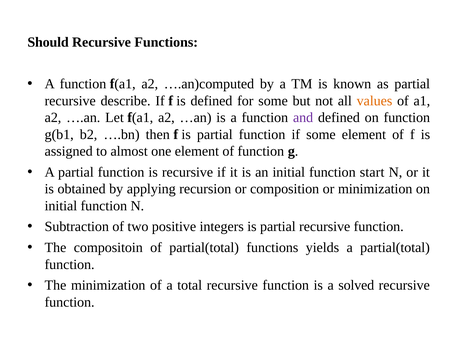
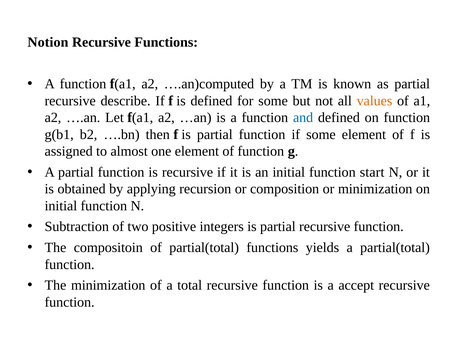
Should: Should -> Notion
and colour: purple -> blue
solved: solved -> accept
